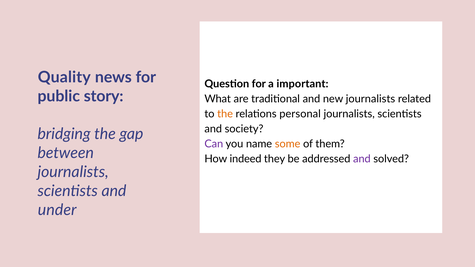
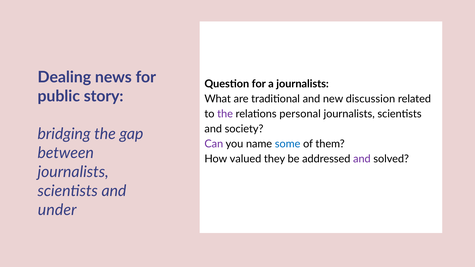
Quality: Quality -> Dealing
a important: important -> journalists
new journalists: journalists -> discussion
the at (225, 114) colour: orange -> purple
some colour: orange -> blue
indeed: indeed -> valued
